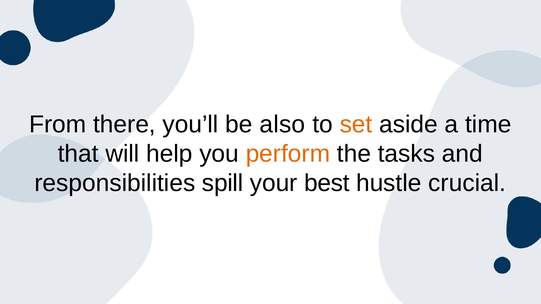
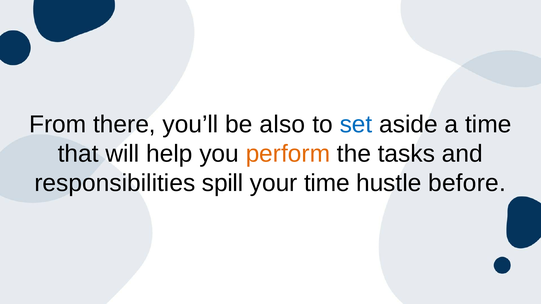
set colour: orange -> blue
your best: best -> time
crucial: crucial -> before
